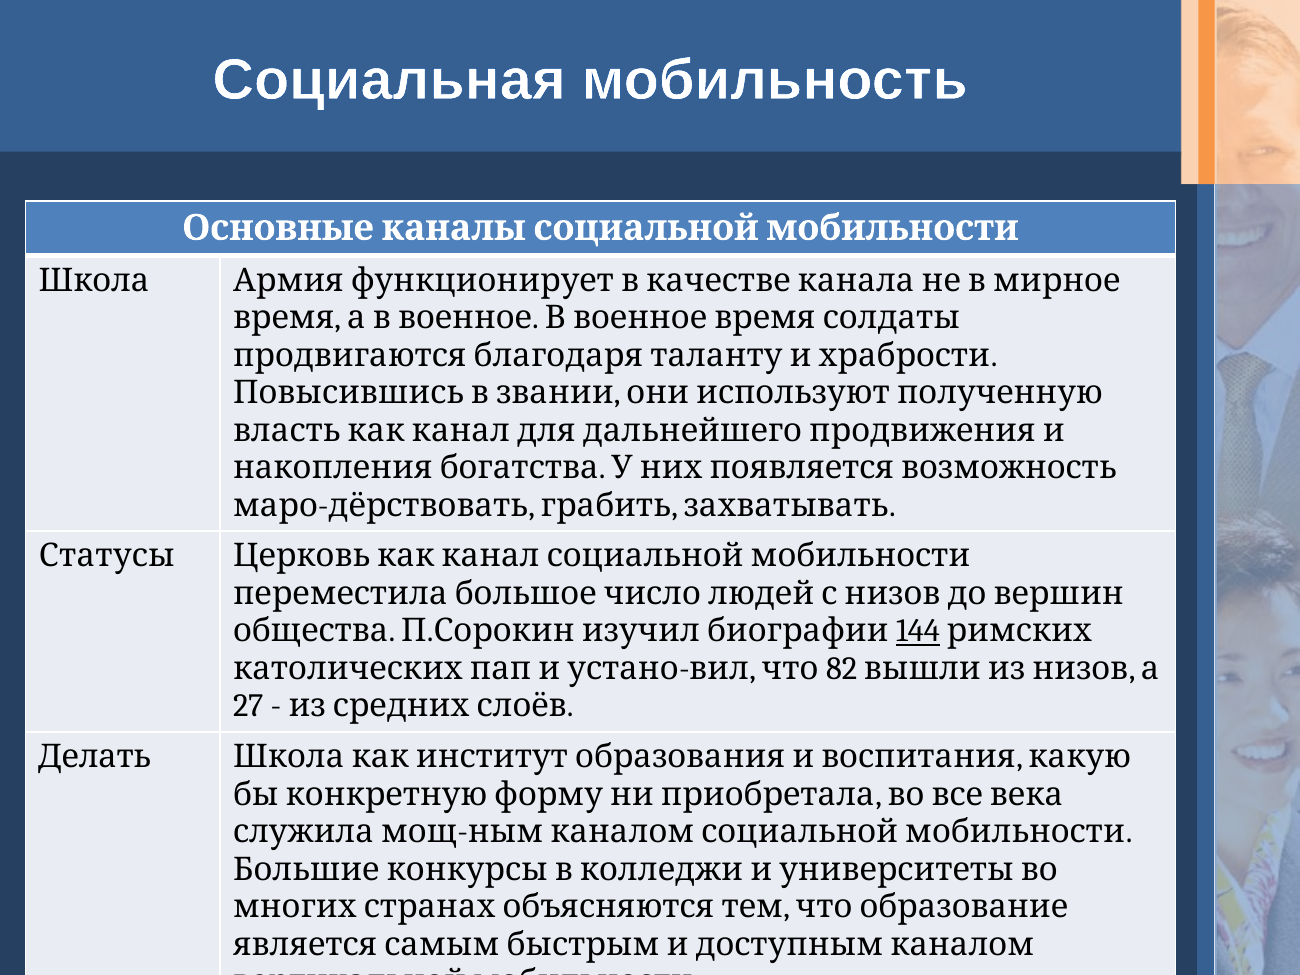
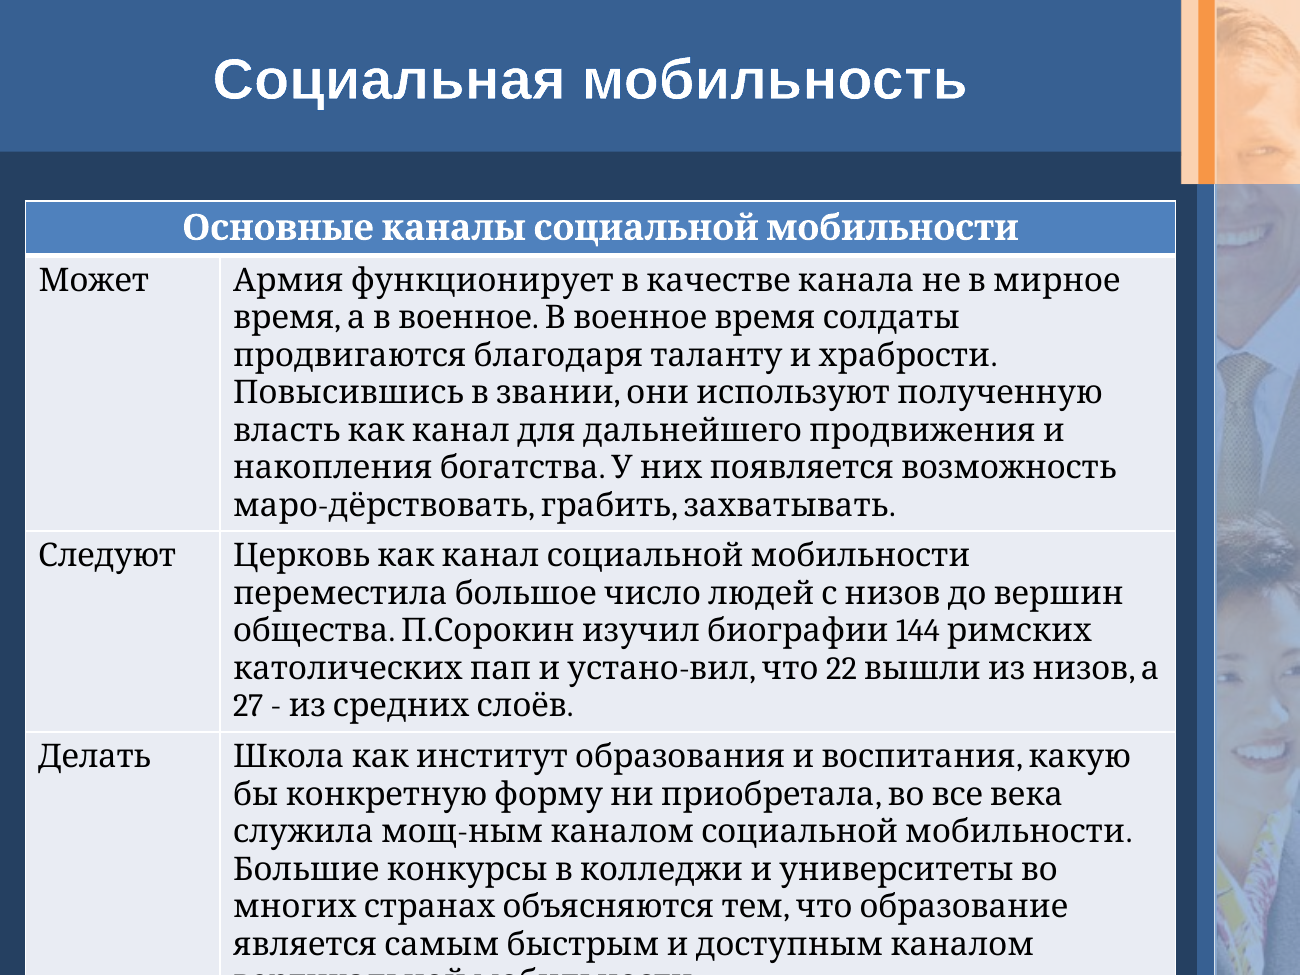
Школа: Школа -> Может
Статусы: Статусы -> Следуют
144 underline: present -> none
82: 82 -> 22
